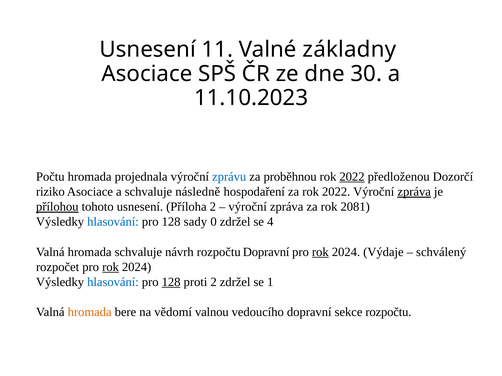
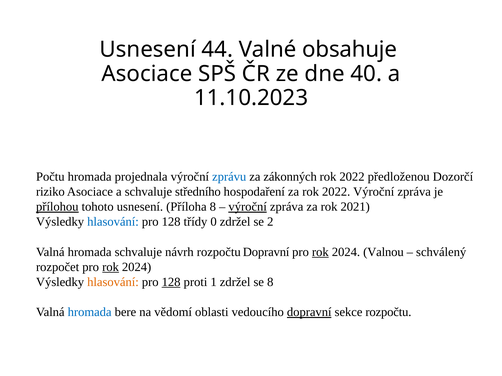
11: 11 -> 44
základny: základny -> obsahuje
30: 30 -> 40
proběhnou: proběhnou -> zákonných
2022 at (352, 177) underline: present -> none
následně: následně -> středního
zpráva at (414, 192) underline: present -> none
Příloha 2: 2 -> 8
výroční at (248, 207) underline: none -> present
2081: 2081 -> 2021
sady: sady -> třídy
4: 4 -> 2
Výdaje: Výdaje -> Valnou
hlasování at (113, 282) colour: blue -> orange
proti 2: 2 -> 1
se 1: 1 -> 8
hromada at (90, 312) colour: orange -> blue
valnou: valnou -> oblasti
dopravní at (309, 312) underline: none -> present
